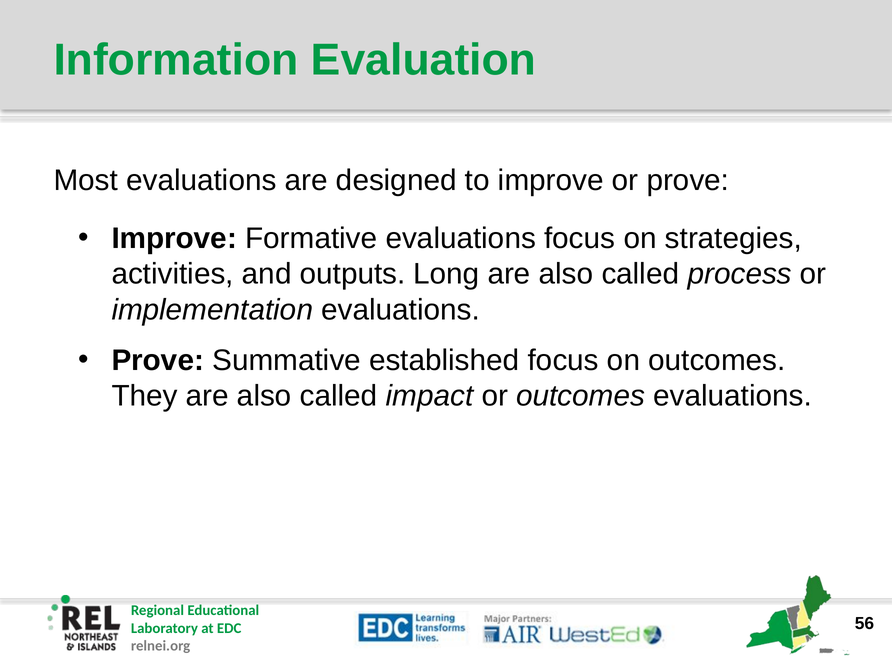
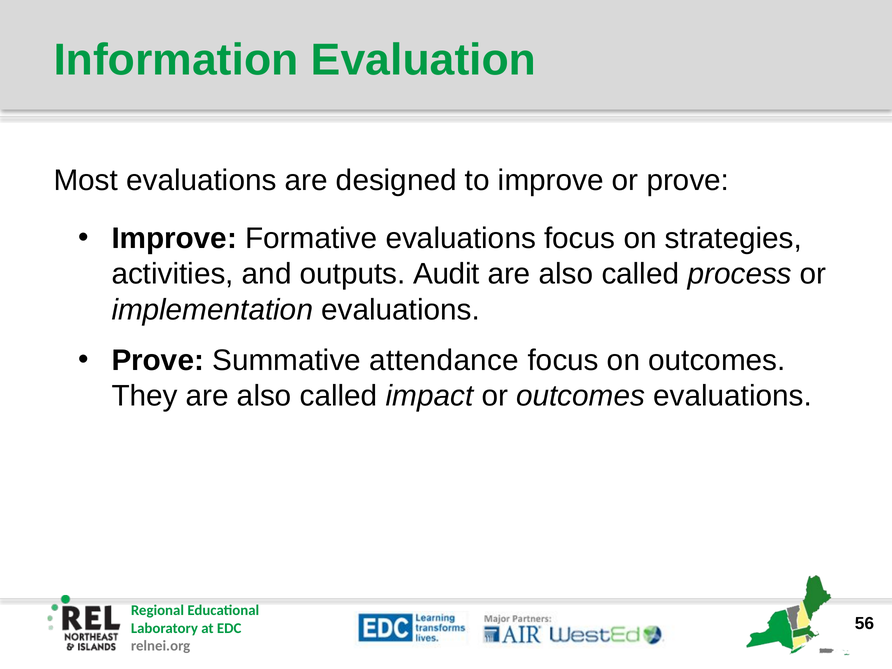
Long: Long -> Audit
established: established -> attendance
